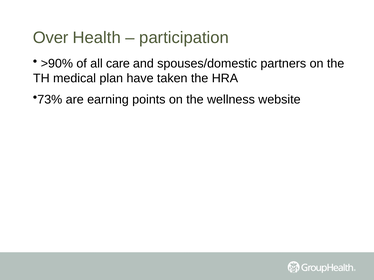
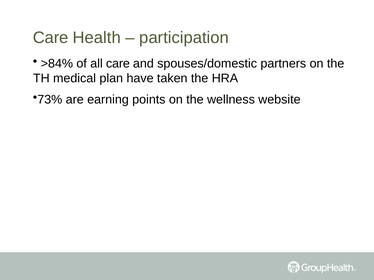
Over at (51, 38): Over -> Care
>90%: >90% -> >84%
